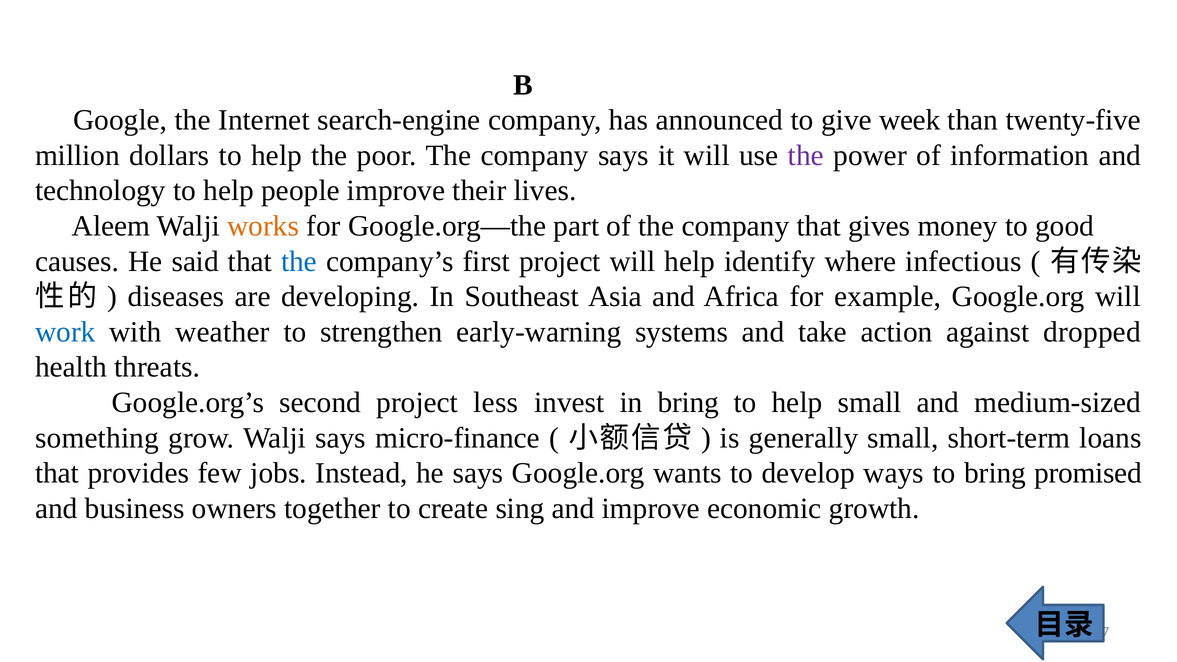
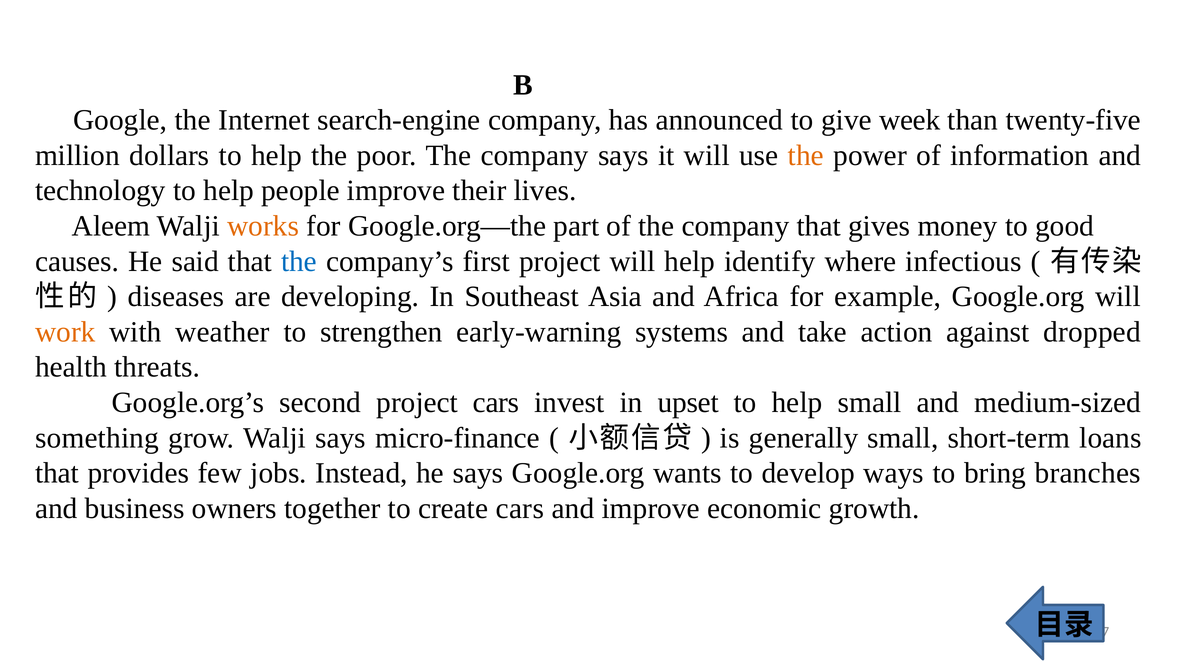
the at (806, 155) colour: purple -> orange
work colour: blue -> orange
project less: less -> cars
in bring: bring -> upset
promised: promised -> branches
create sing: sing -> cars
